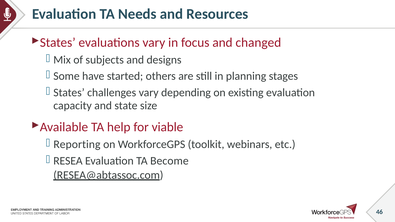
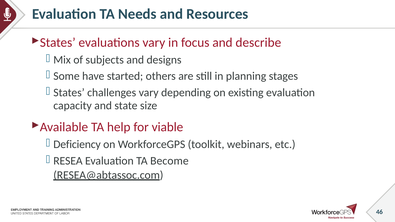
changed: changed -> describe
Reporting: Reporting -> Deficiency
